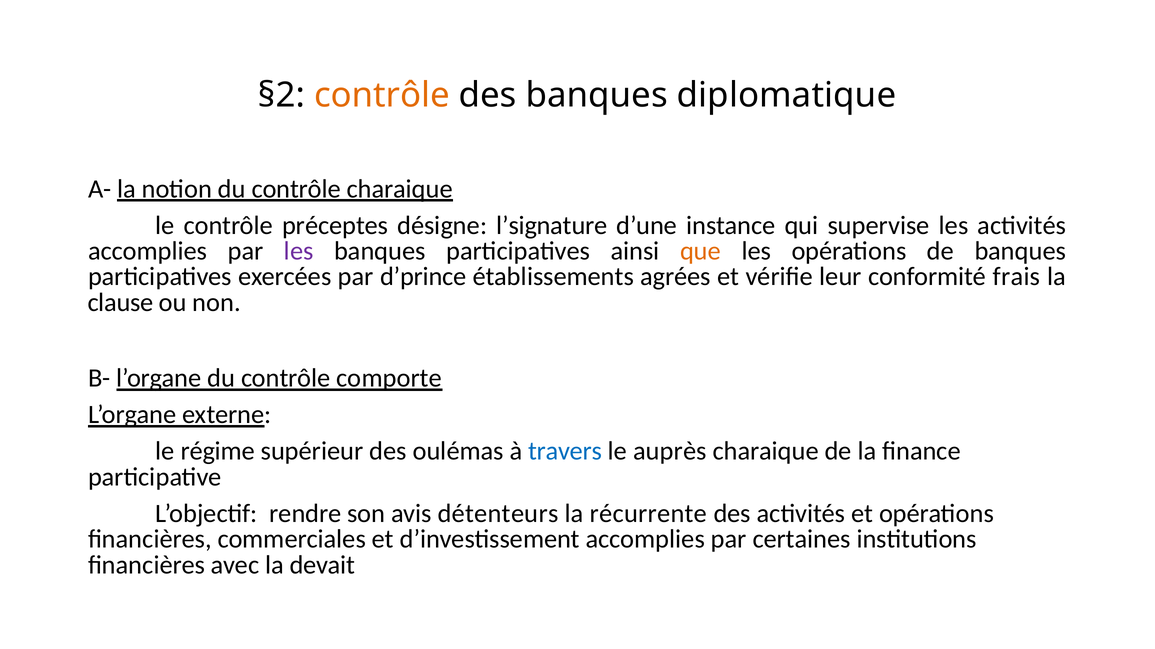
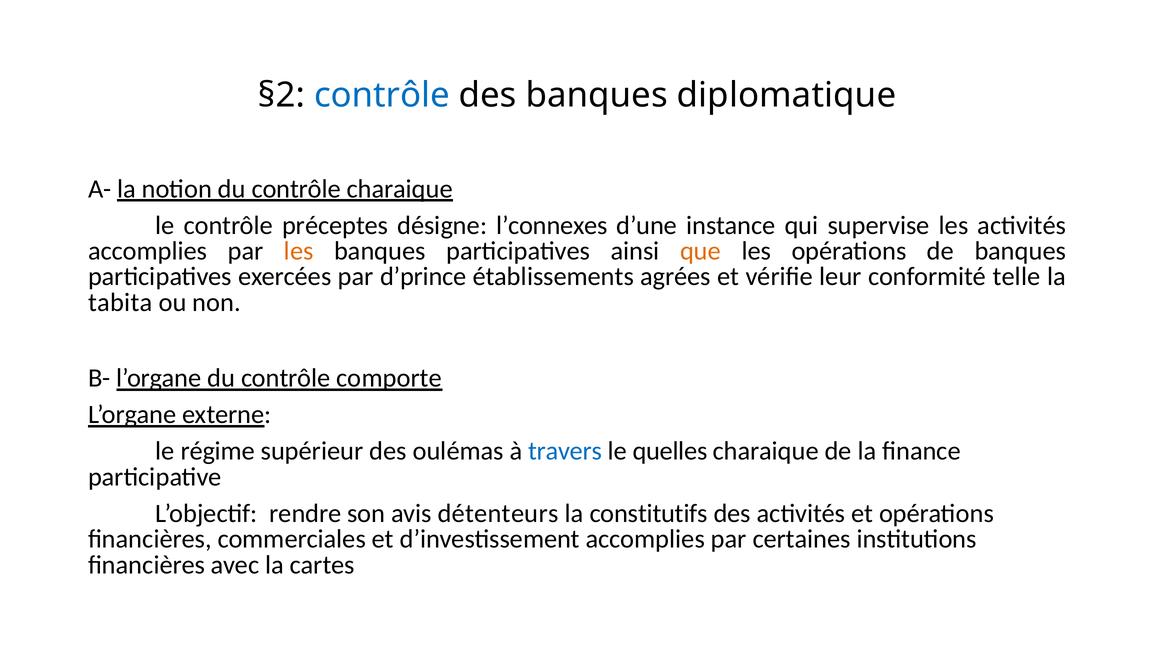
contrôle at (382, 95) colour: orange -> blue
l’signature: l’signature -> l’connexes
les at (299, 251) colour: purple -> orange
frais: frais -> telle
clause: clause -> tabita
auprès: auprès -> quelles
récurrente: récurrente -> constitutifs
devait: devait -> cartes
